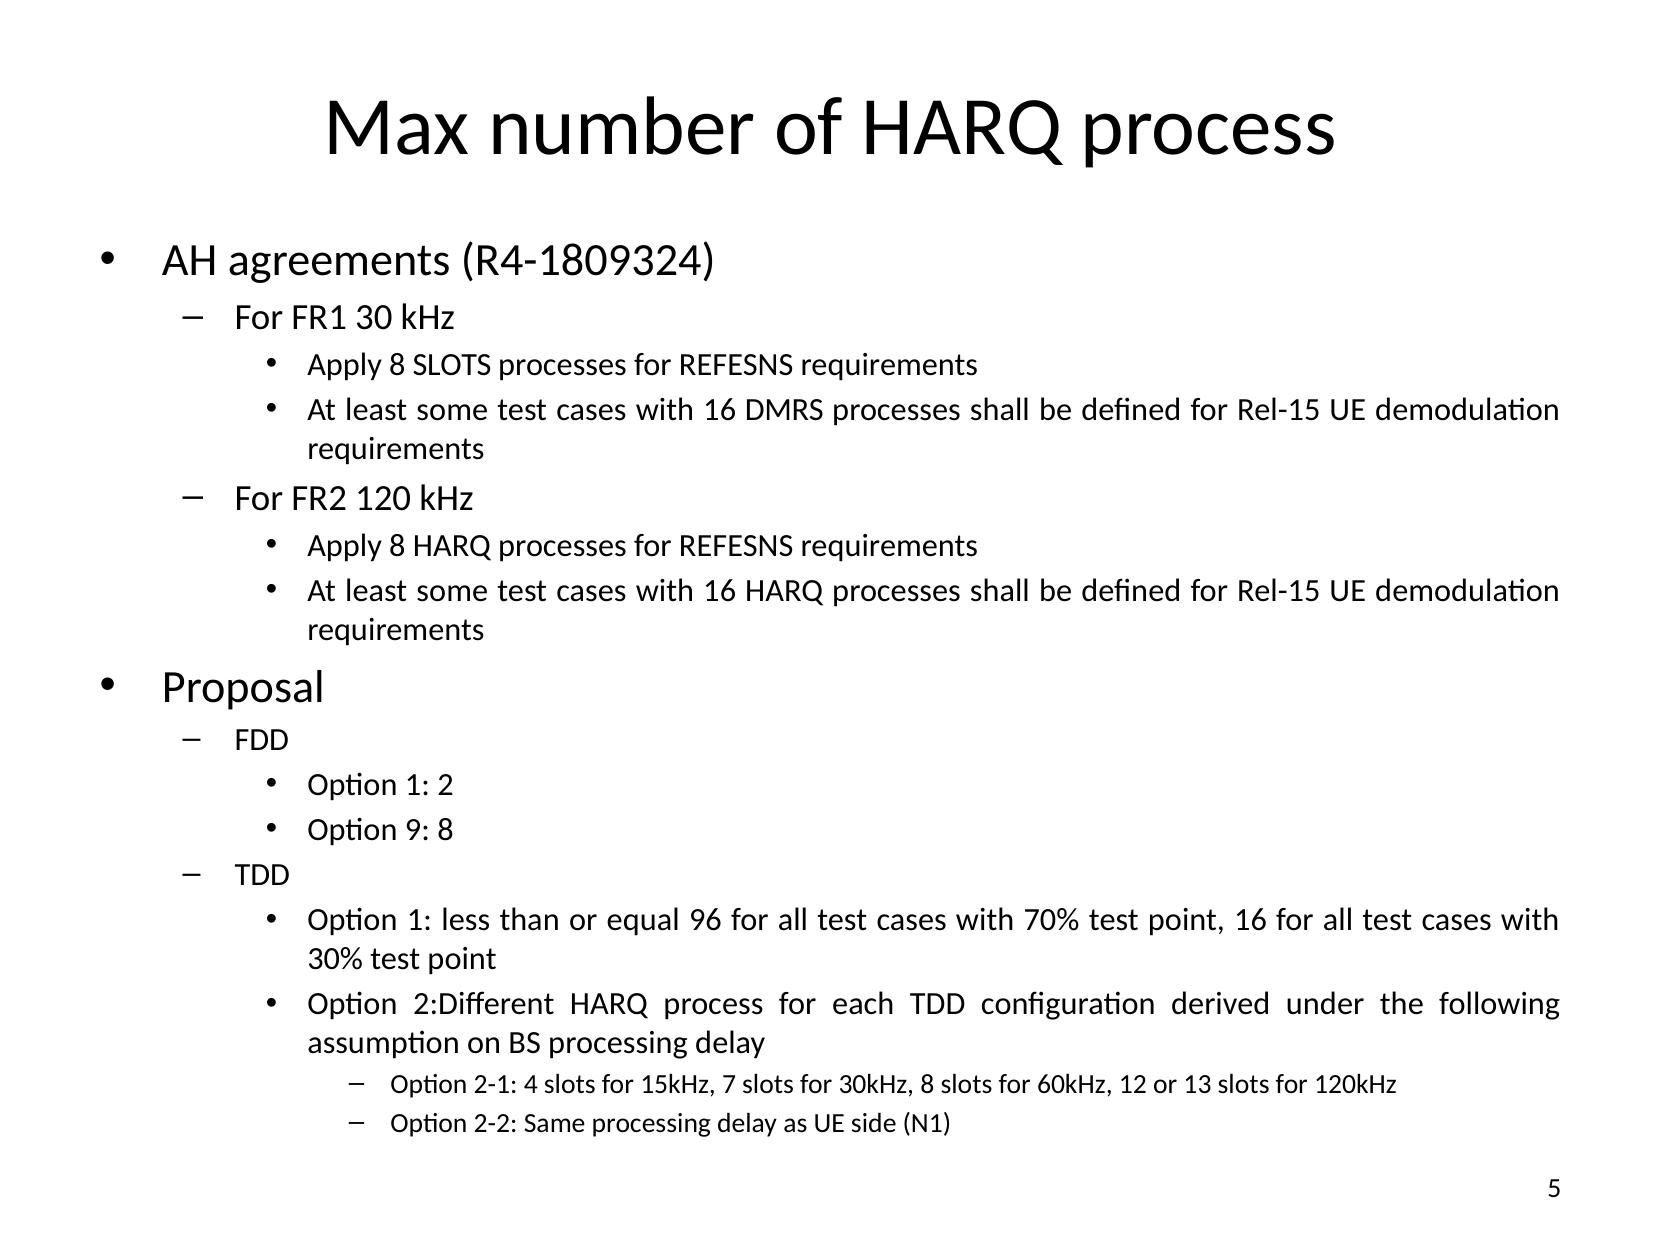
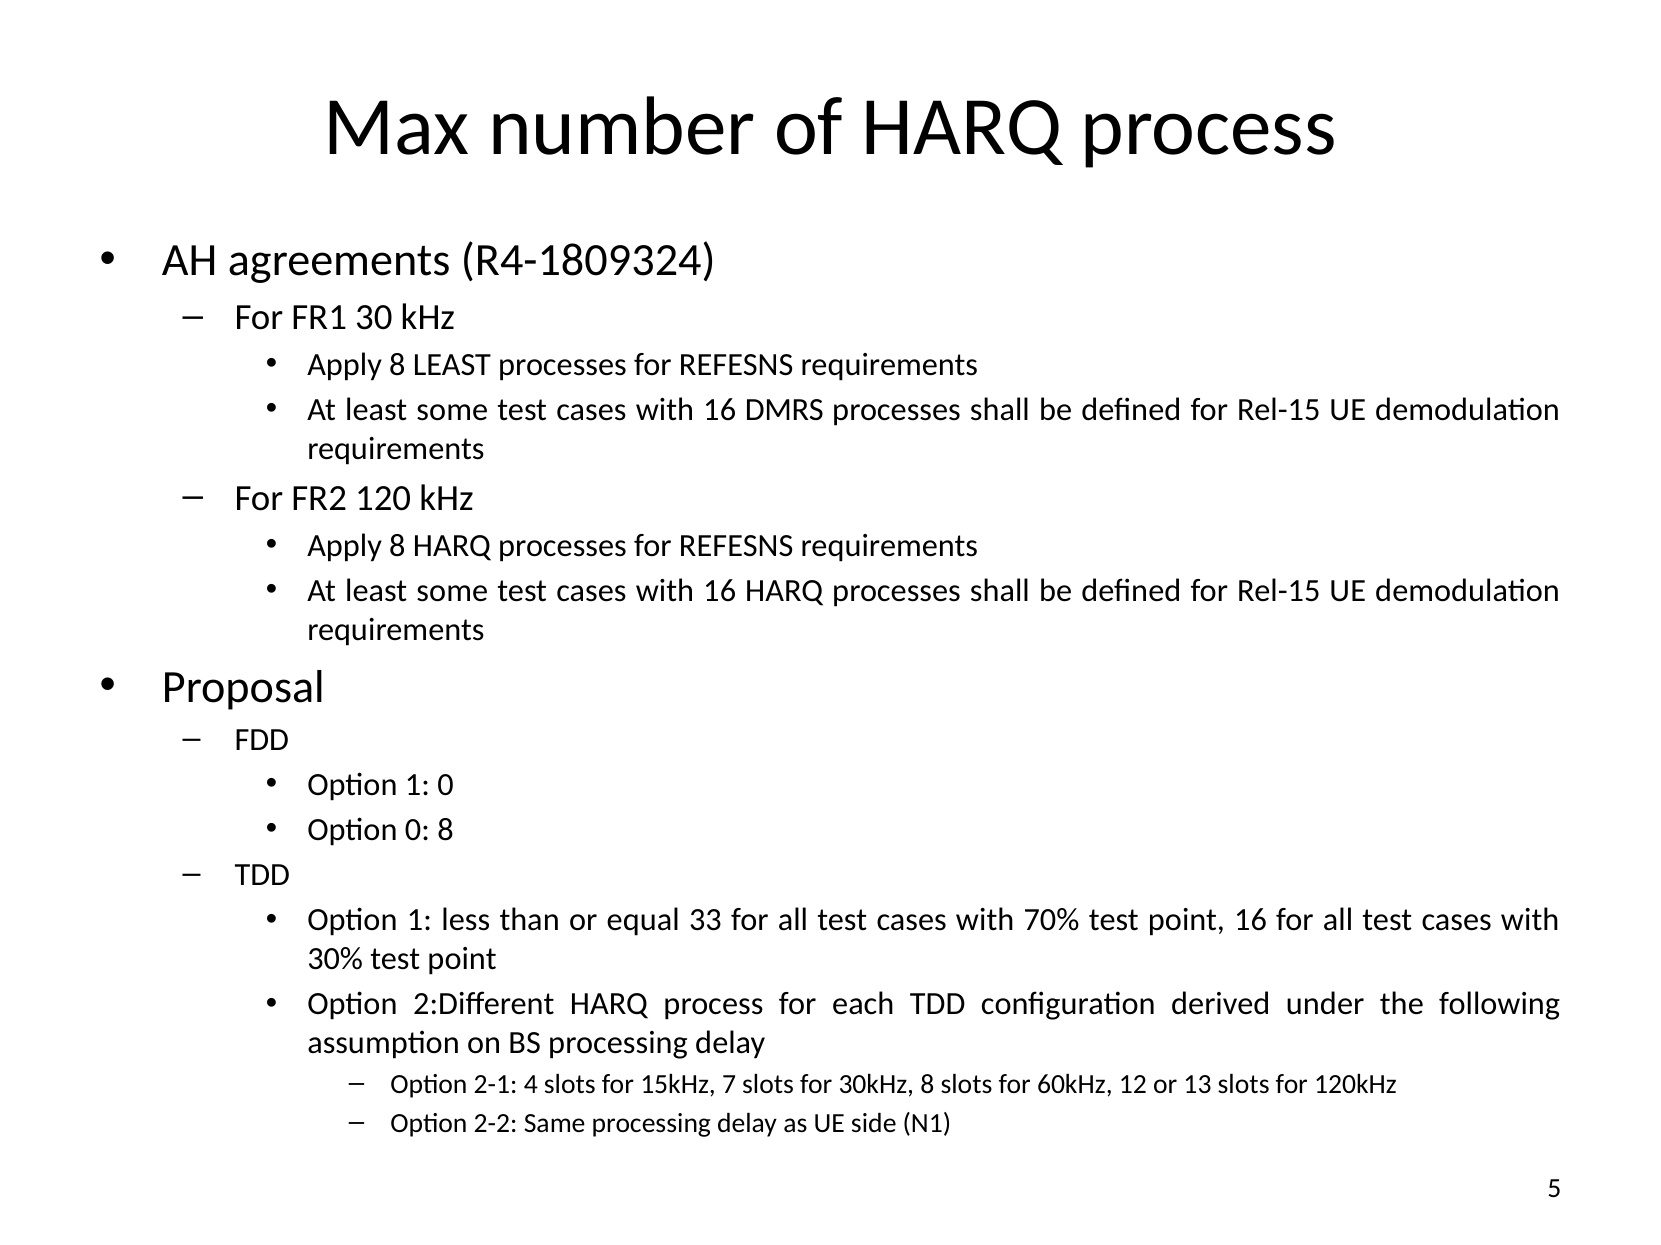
Apply 8 SLOTS: SLOTS -> LEAST
1 2: 2 -> 0
Option 9: 9 -> 0
96: 96 -> 33
